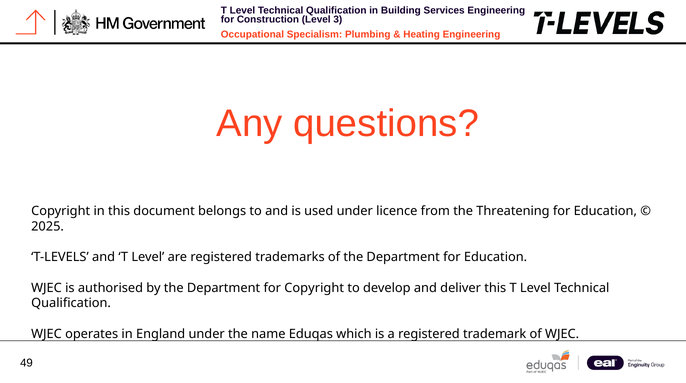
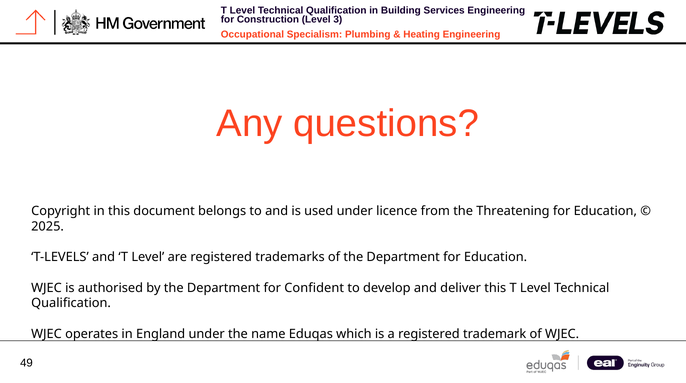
for Copyright: Copyright -> Confident
